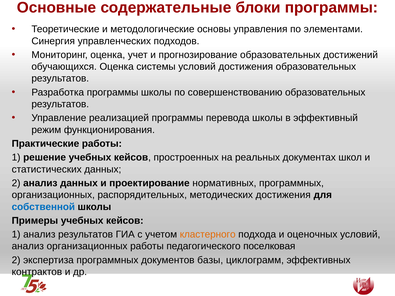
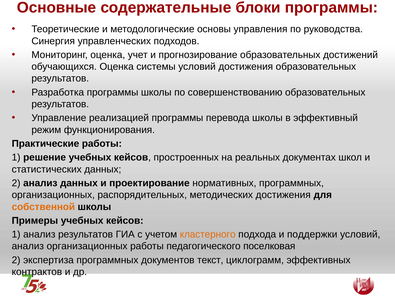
элементами: элементами -> руководства
собственной colour: blue -> orange
оценочных: оценочных -> поддержки
базы: базы -> текст
